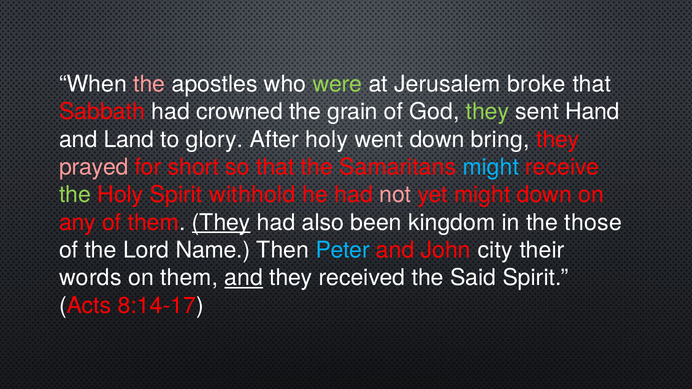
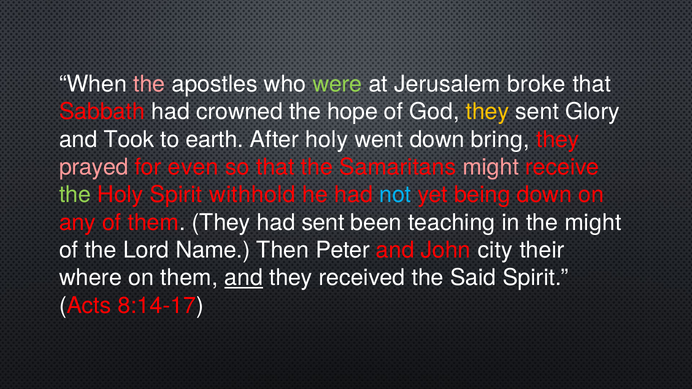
grain: grain -> hope
they at (488, 112) colour: light green -> yellow
Hand: Hand -> Glory
Land: Land -> Took
glory: glory -> earth
short: short -> even
might at (491, 167) colour: light blue -> pink
not colour: pink -> light blue
yet might: might -> being
They at (221, 223) underline: present -> none
had also: also -> sent
kingdom: kingdom -> teaching
the those: those -> might
Peter colour: light blue -> white
words: words -> where
